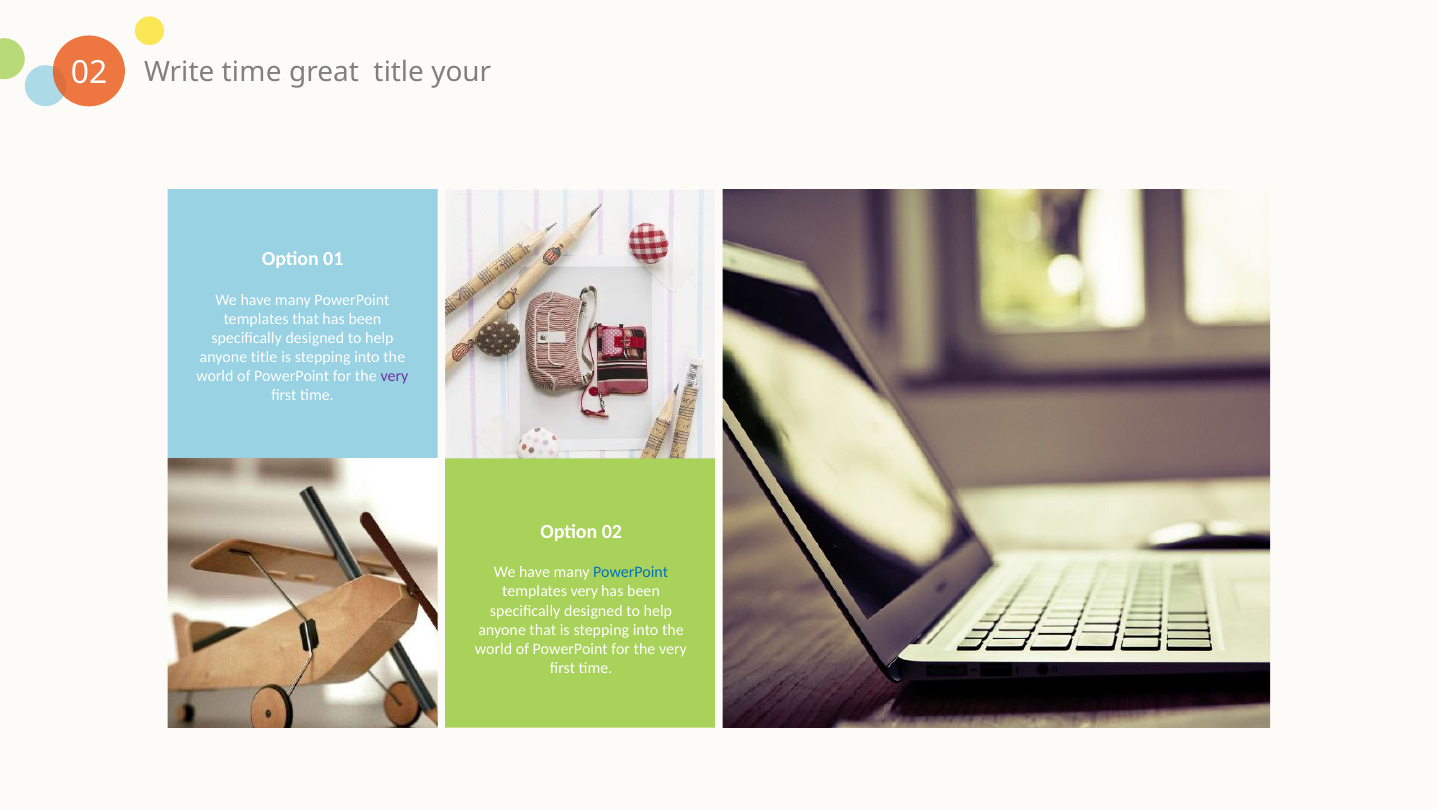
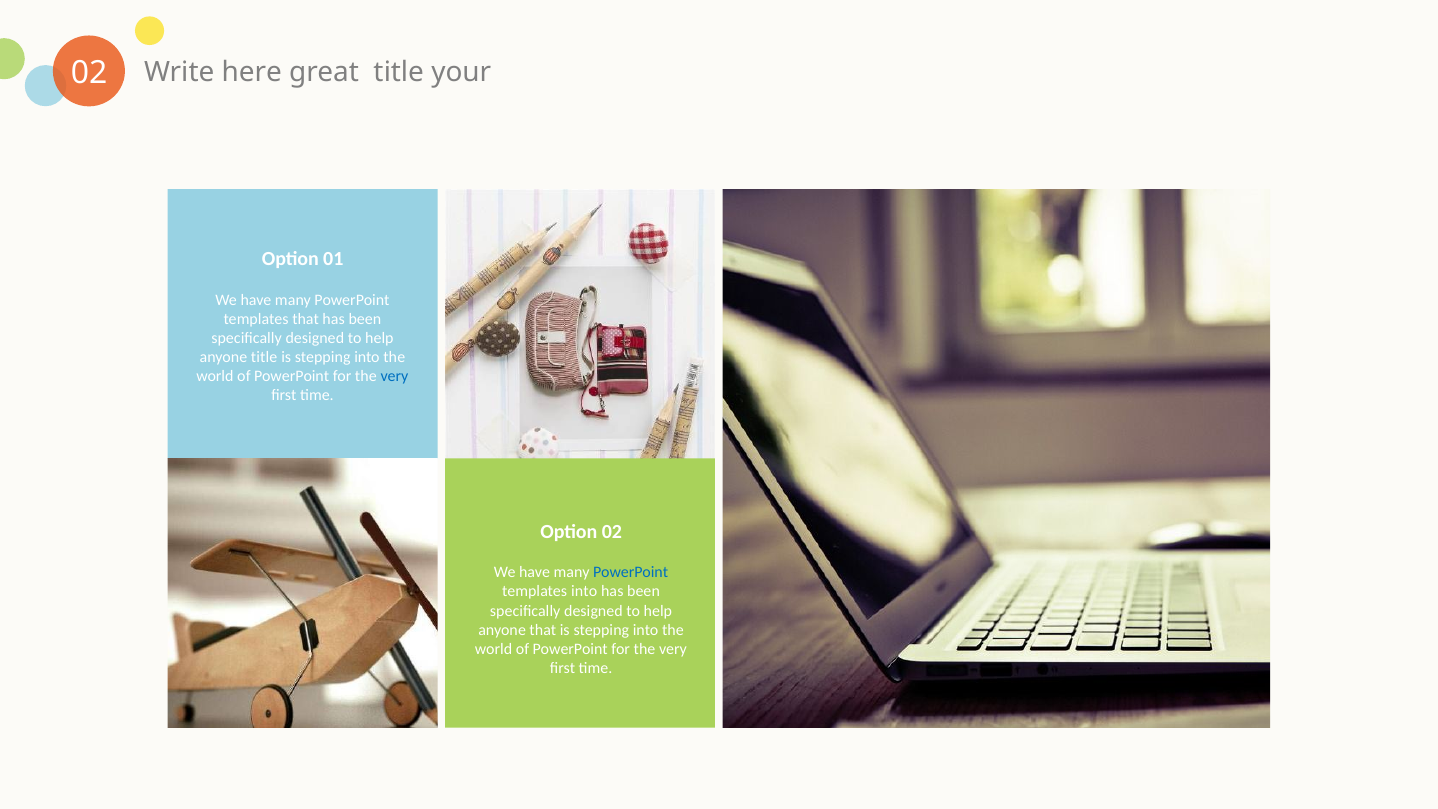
Write time: time -> here
very at (394, 376) colour: purple -> blue
templates very: very -> into
